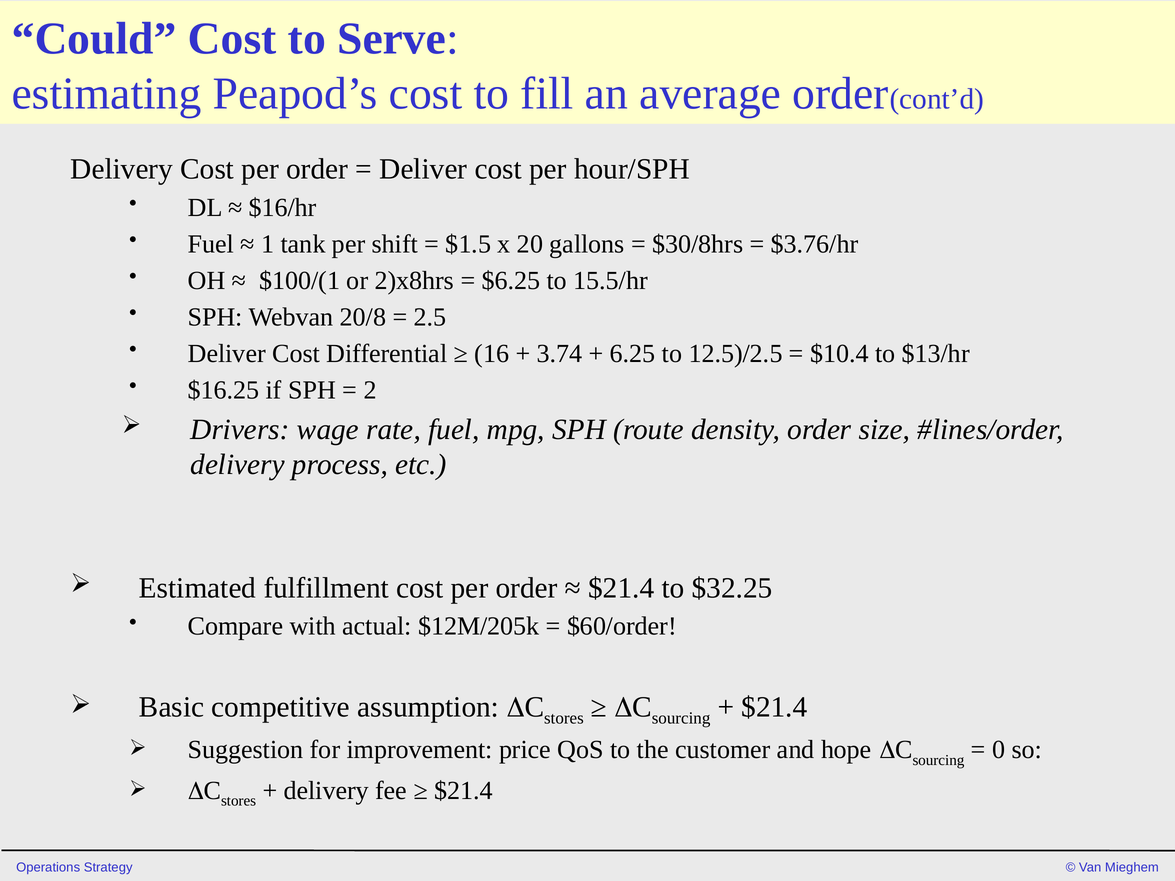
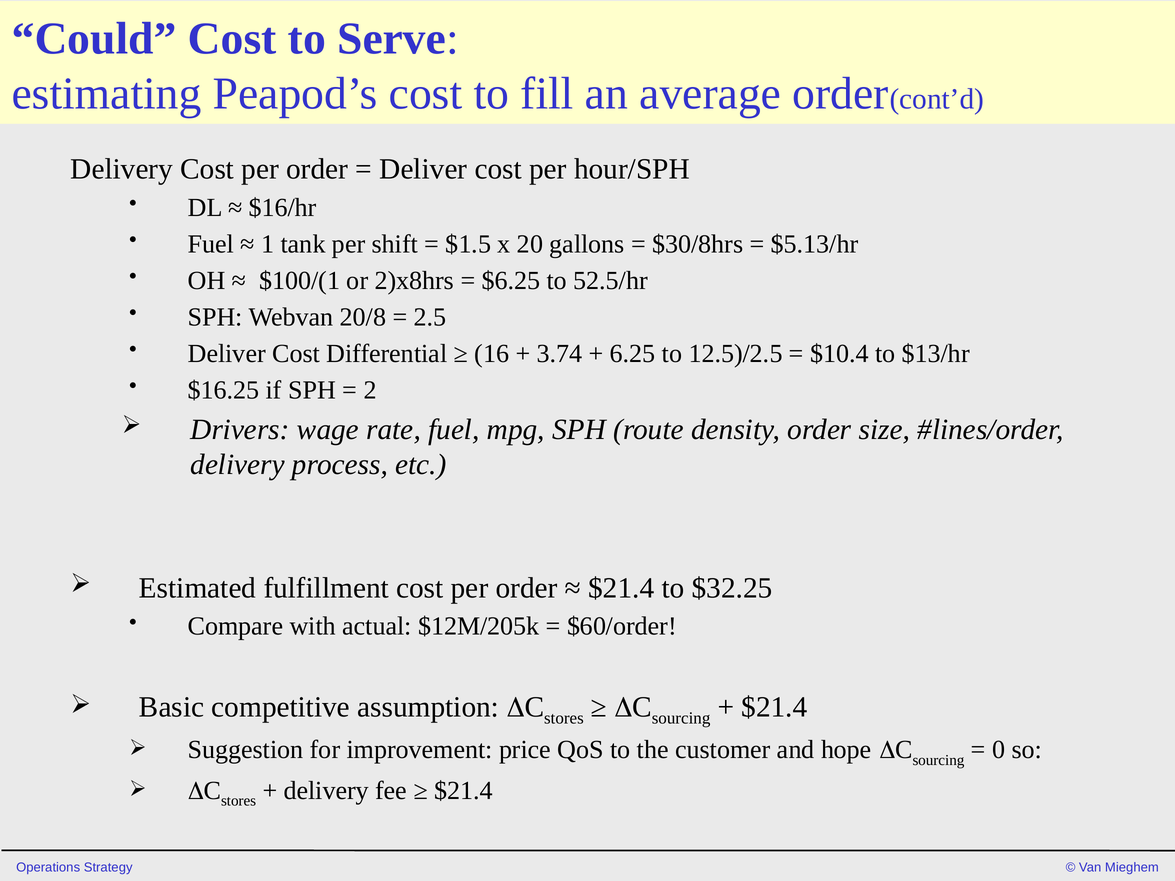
$3.76/hr: $3.76/hr -> $5.13/hr
15.5/hr: 15.5/hr -> 52.5/hr
